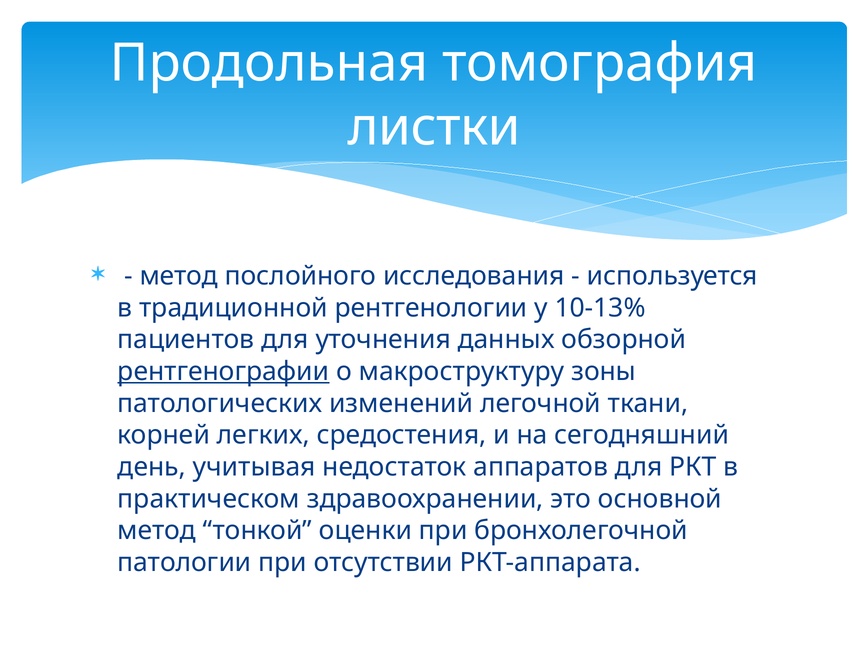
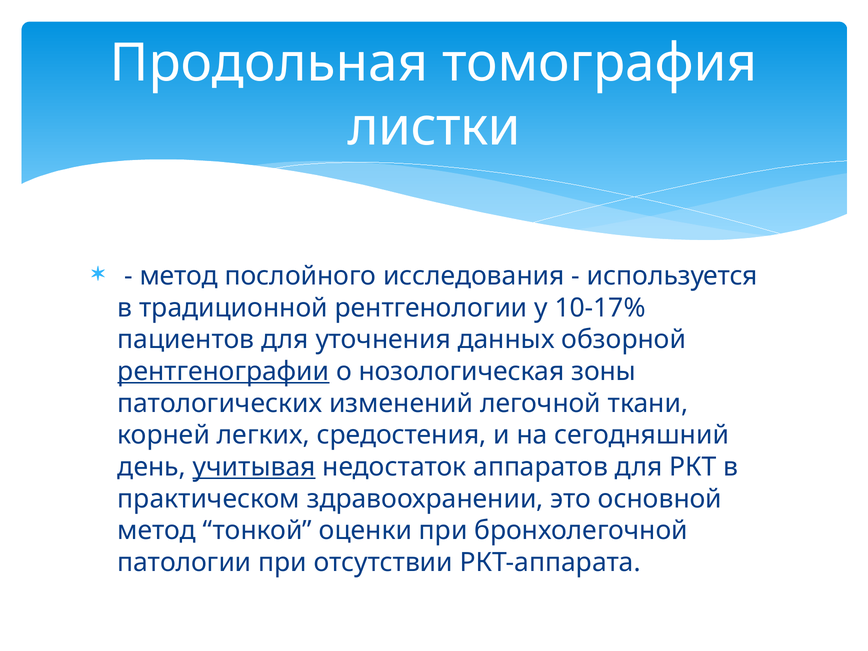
10-13%: 10-13% -> 10-17%
макроструктуру: макроструктуру -> нозологическая
учитывая underline: none -> present
